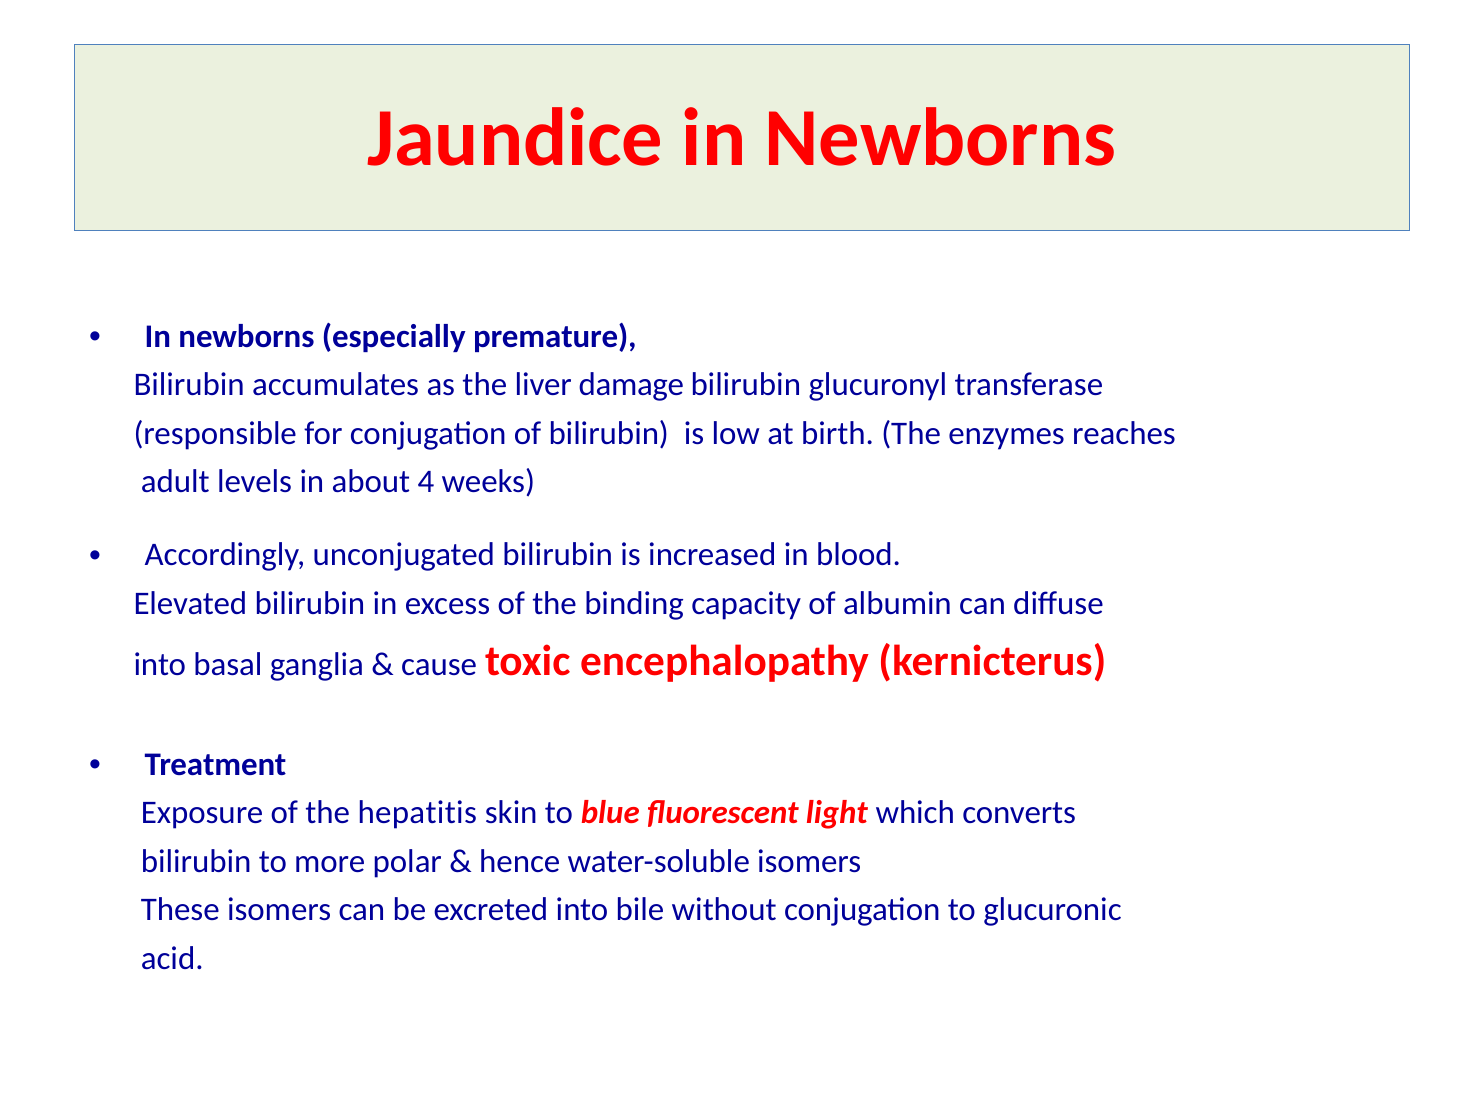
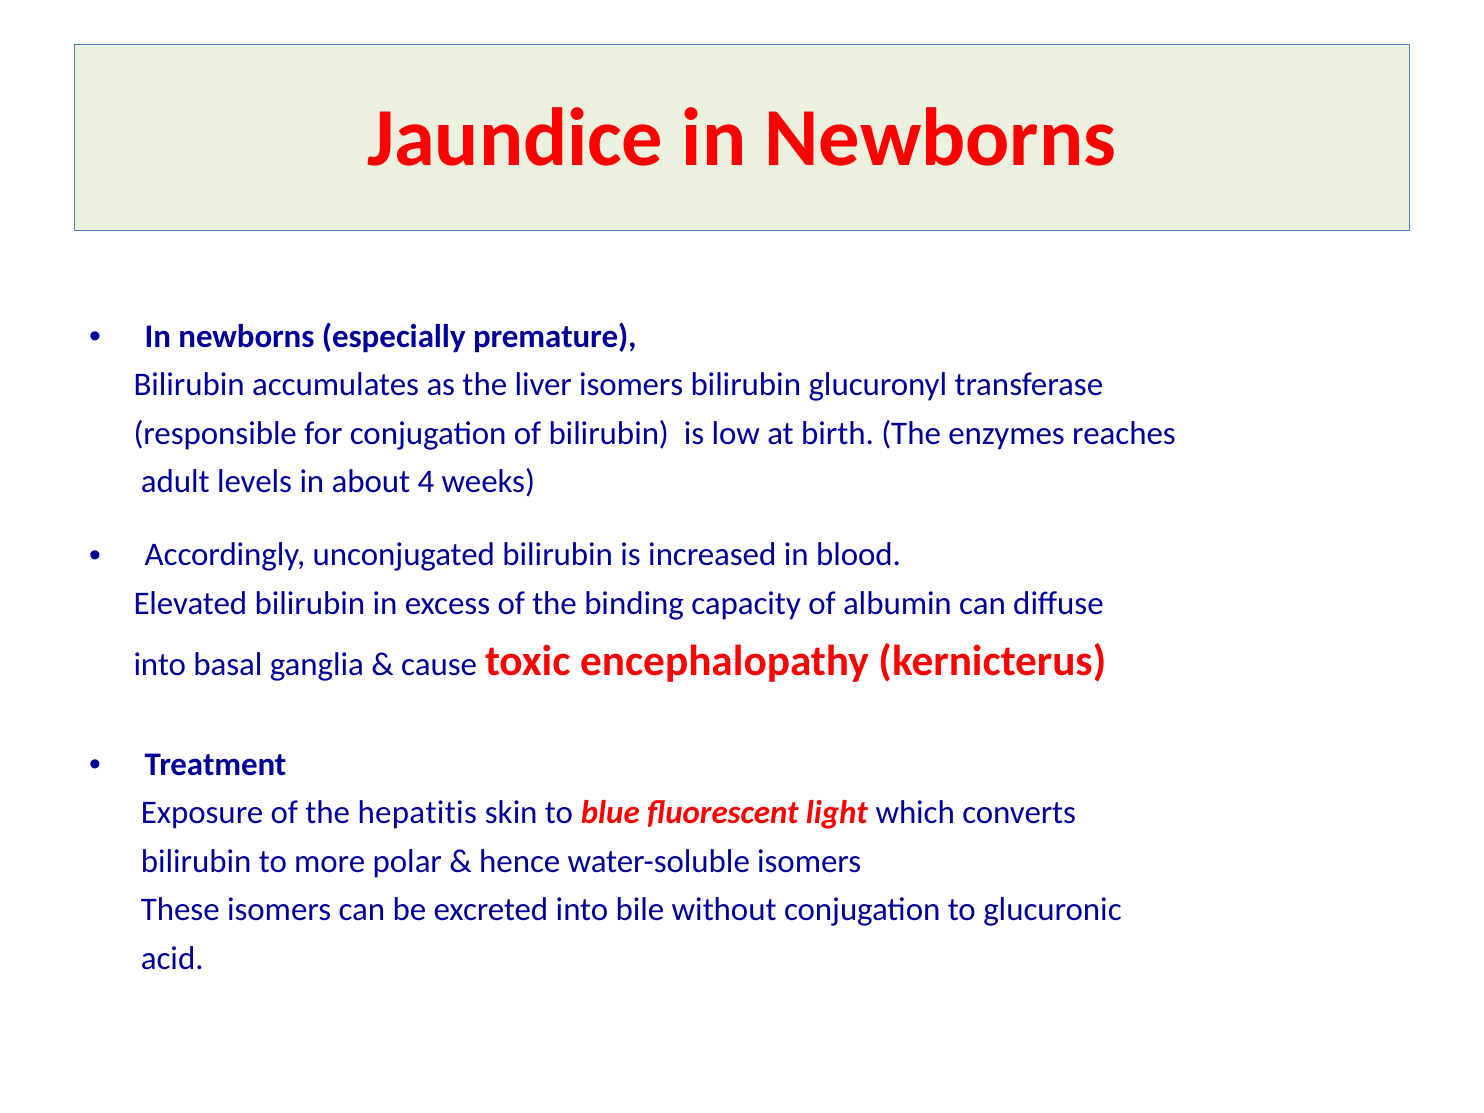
liver damage: damage -> isomers
